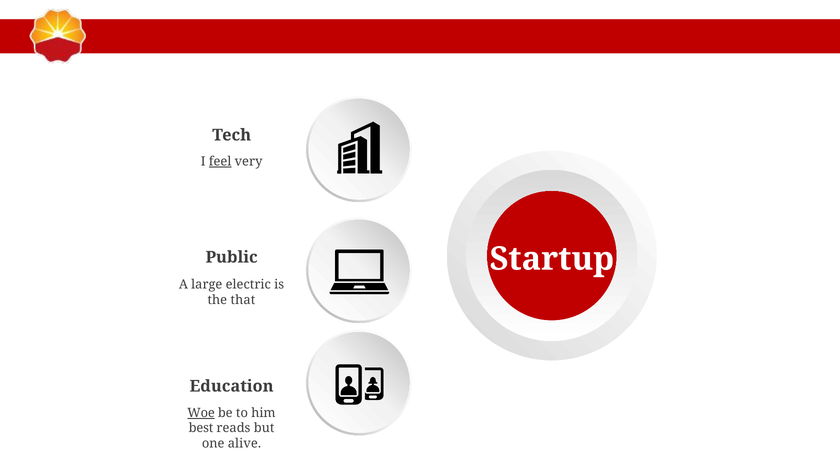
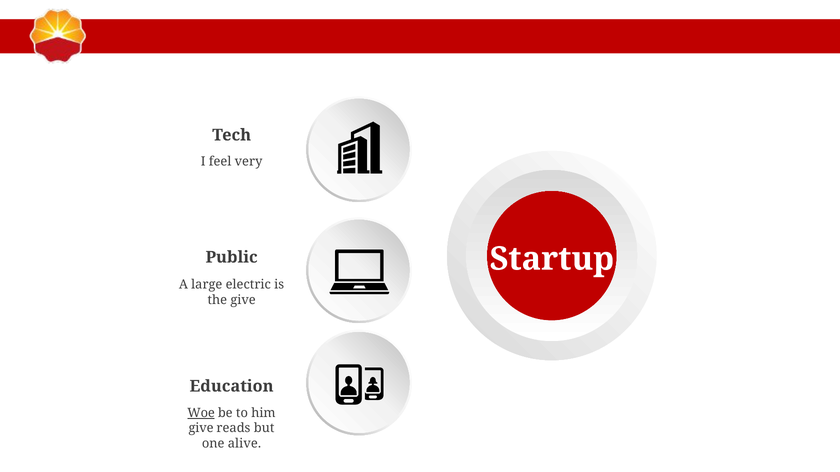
feel underline: present -> none
the that: that -> give
best at (201, 429): best -> give
